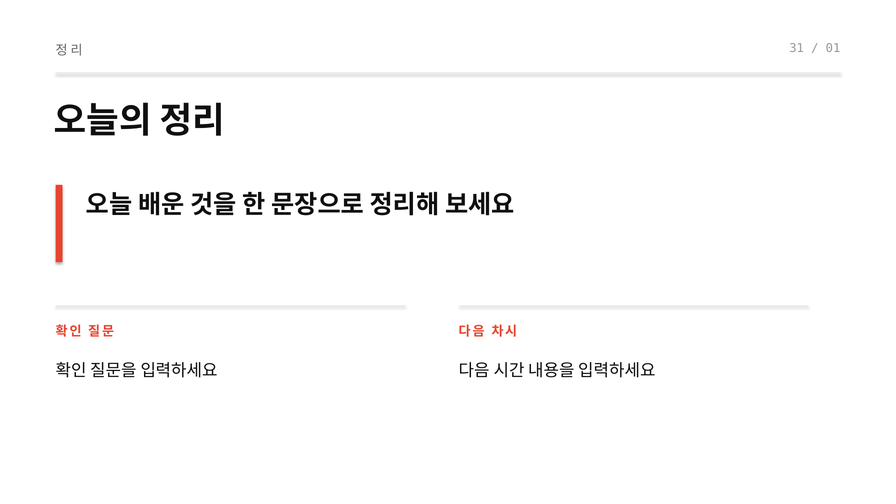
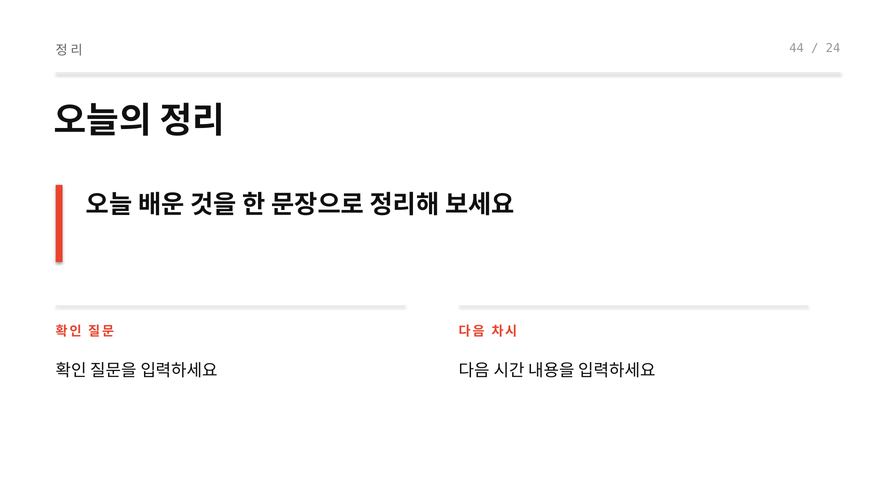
31: 31 -> 44
01: 01 -> 24
